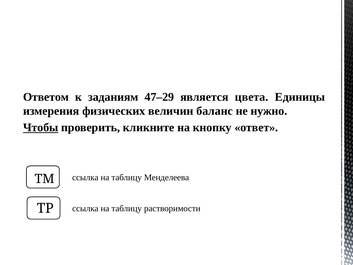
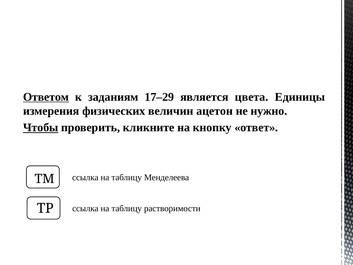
Ответом underline: none -> present
47–29: 47–29 -> 17–29
баланс: баланс -> ацетон
